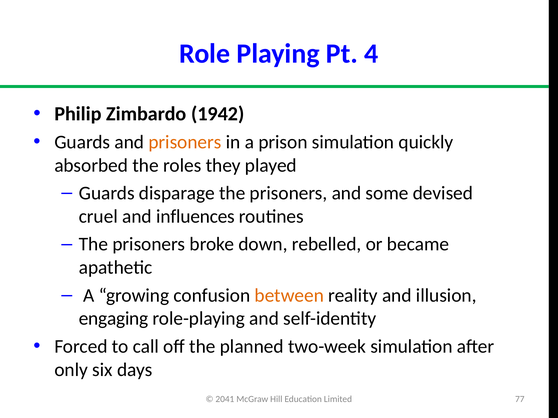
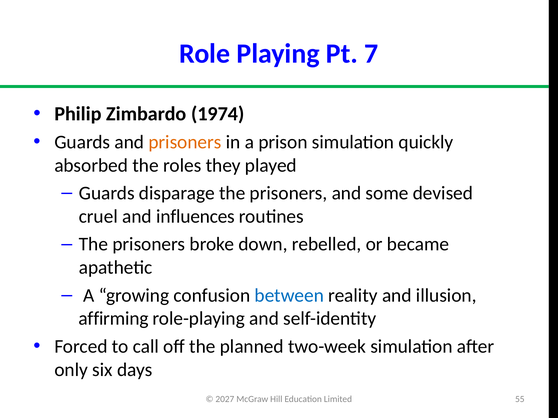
4: 4 -> 7
1942: 1942 -> 1974
between colour: orange -> blue
engaging: engaging -> affirming
2041: 2041 -> 2027
77: 77 -> 55
